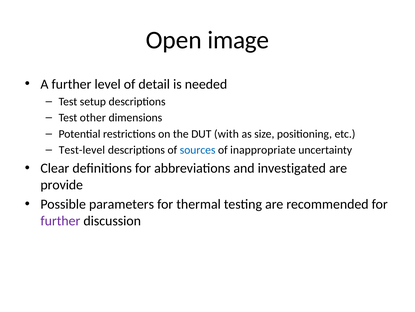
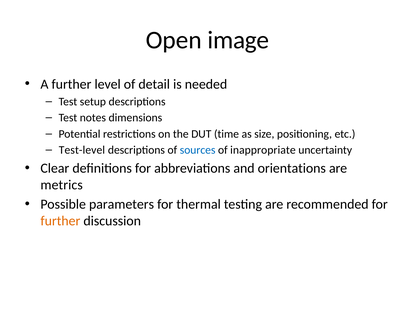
other: other -> notes
with: with -> time
investigated: investigated -> orientations
provide: provide -> metrics
further at (60, 220) colour: purple -> orange
